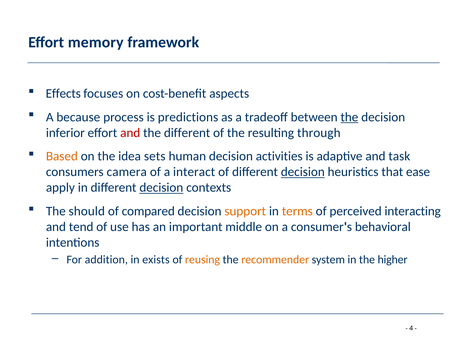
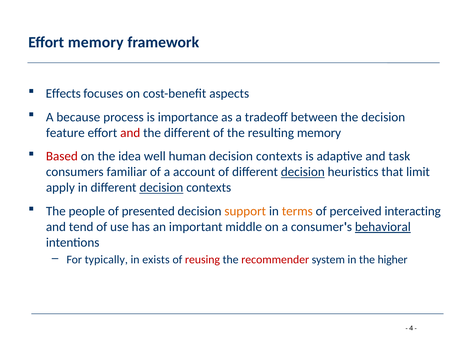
predictions: predictions -> importance
the at (349, 117) underline: present -> none
inferior: inferior -> feature
resulting through: through -> memory
Based colour: orange -> red
sets: sets -> well
human decision activities: activities -> contexts
camera: camera -> familiar
interact: interact -> account
ease: ease -> limit
should: should -> people
compared: compared -> presented
behavioral underline: none -> present
addition: addition -> typically
reusing colour: orange -> red
recommender colour: orange -> red
